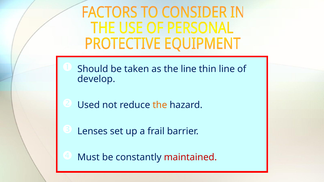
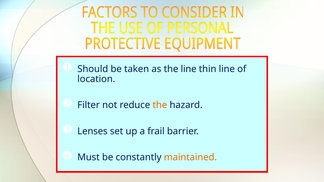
develop: develop -> location
Used: Used -> Filter
maintained colour: red -> orange
